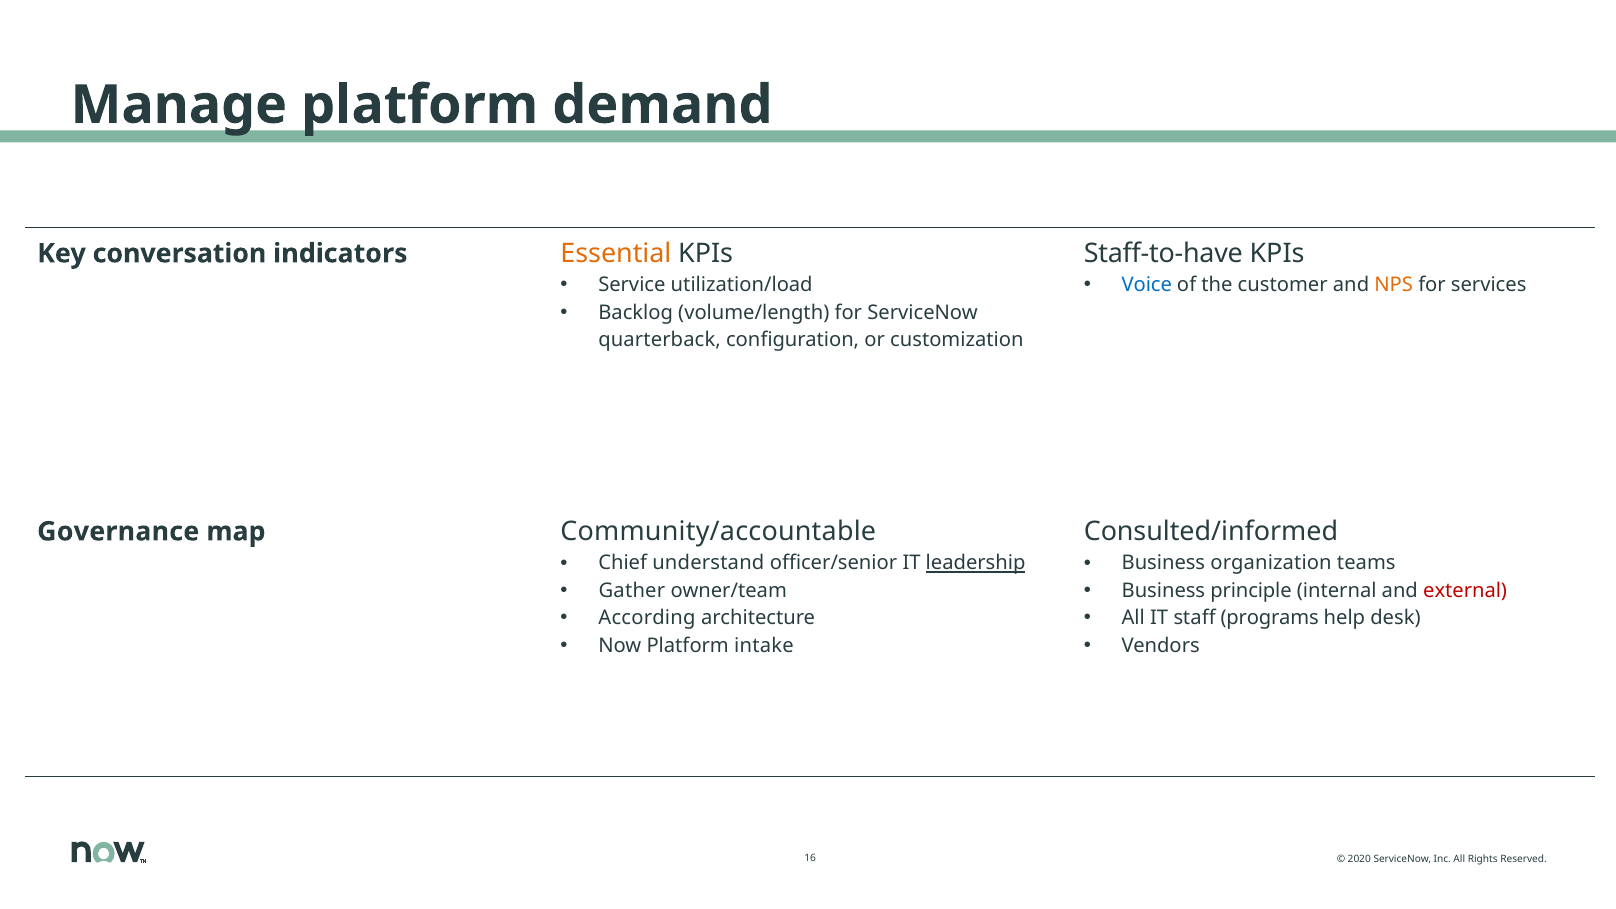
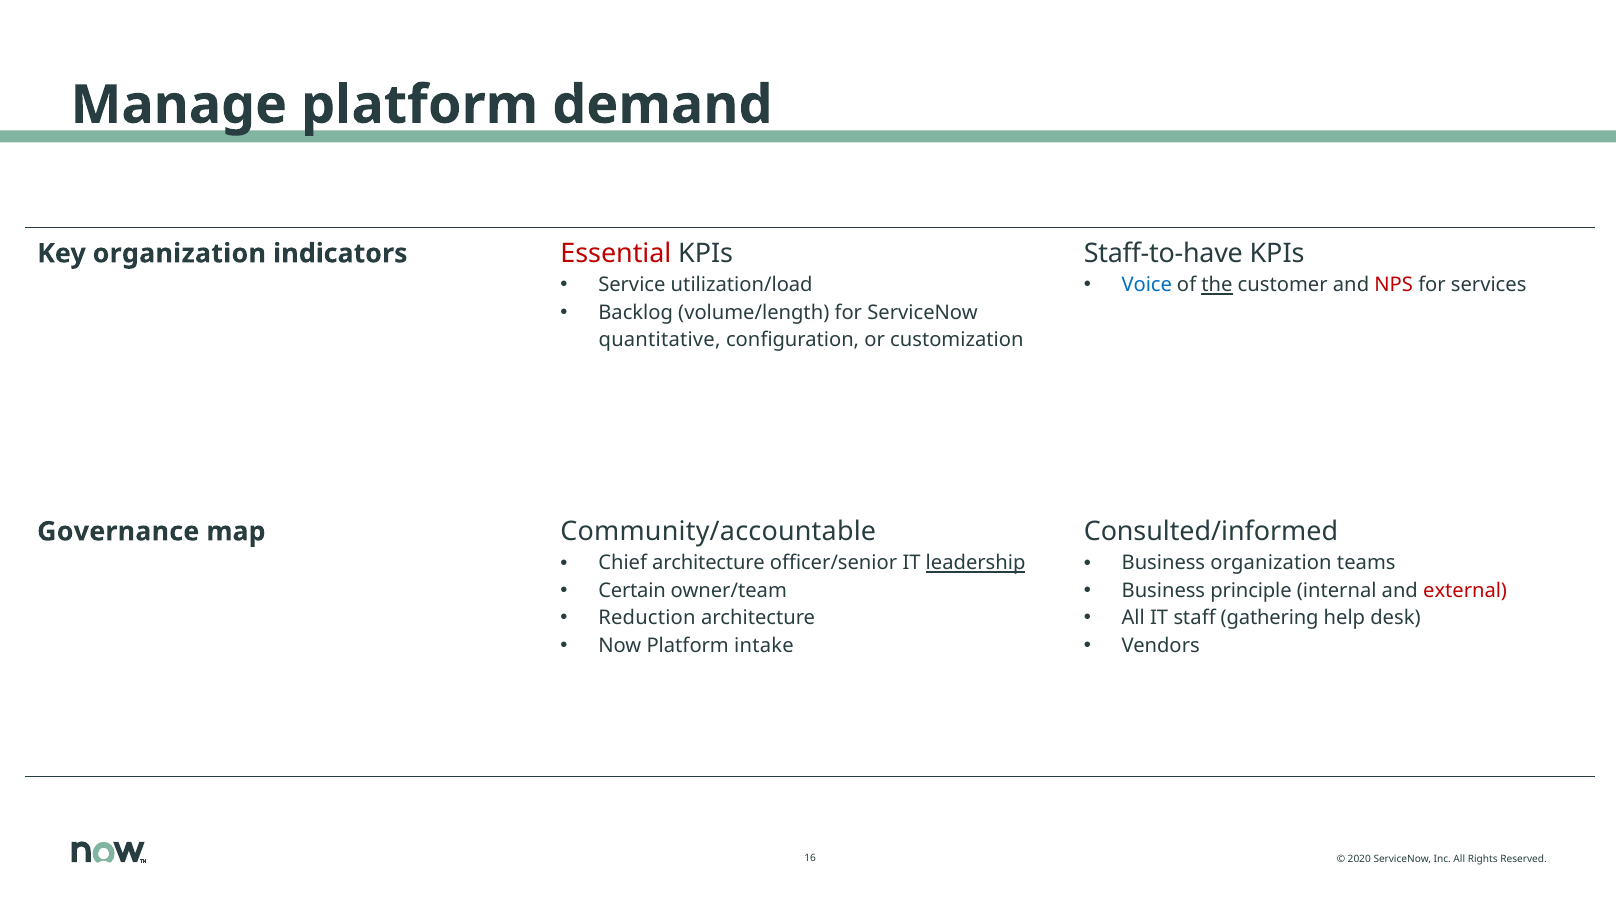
Key conversation: conversation -> organization
Essential colour: orange -> red
the underline: none -> present
NPS colour: orange -> red
quarterback: quarterback -> quantitative
Chief understand: understand -> architecture
Gather: Gather -> Certain
According: According -> Reduction
programs: programs -> gathering
